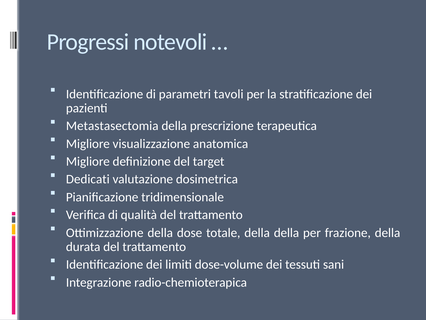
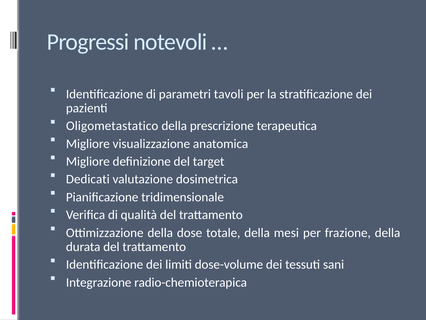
Metastasectomia: Metastasectomia -> Oligometastatico
della della: della -> mesi
